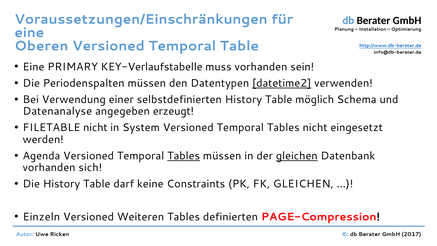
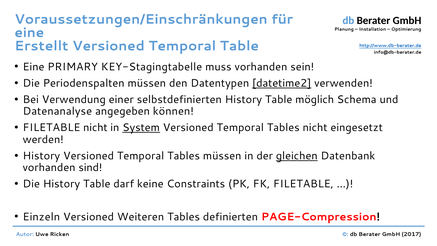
Oberen: Oberen -> Erstellt
KEY-Verlaufstabelle: KEY-Verlaufstabelle -> KEY-Stagingtabelle
erzeugt: erzeugt -> können
System underline: none -> present
Agenda at (41, 156): Agenda -> History
Tables at (184, 156) underline: present -> none
sich: sich -> sind
FK GLEICHEN: GLEICHEN -> FILETABLE
